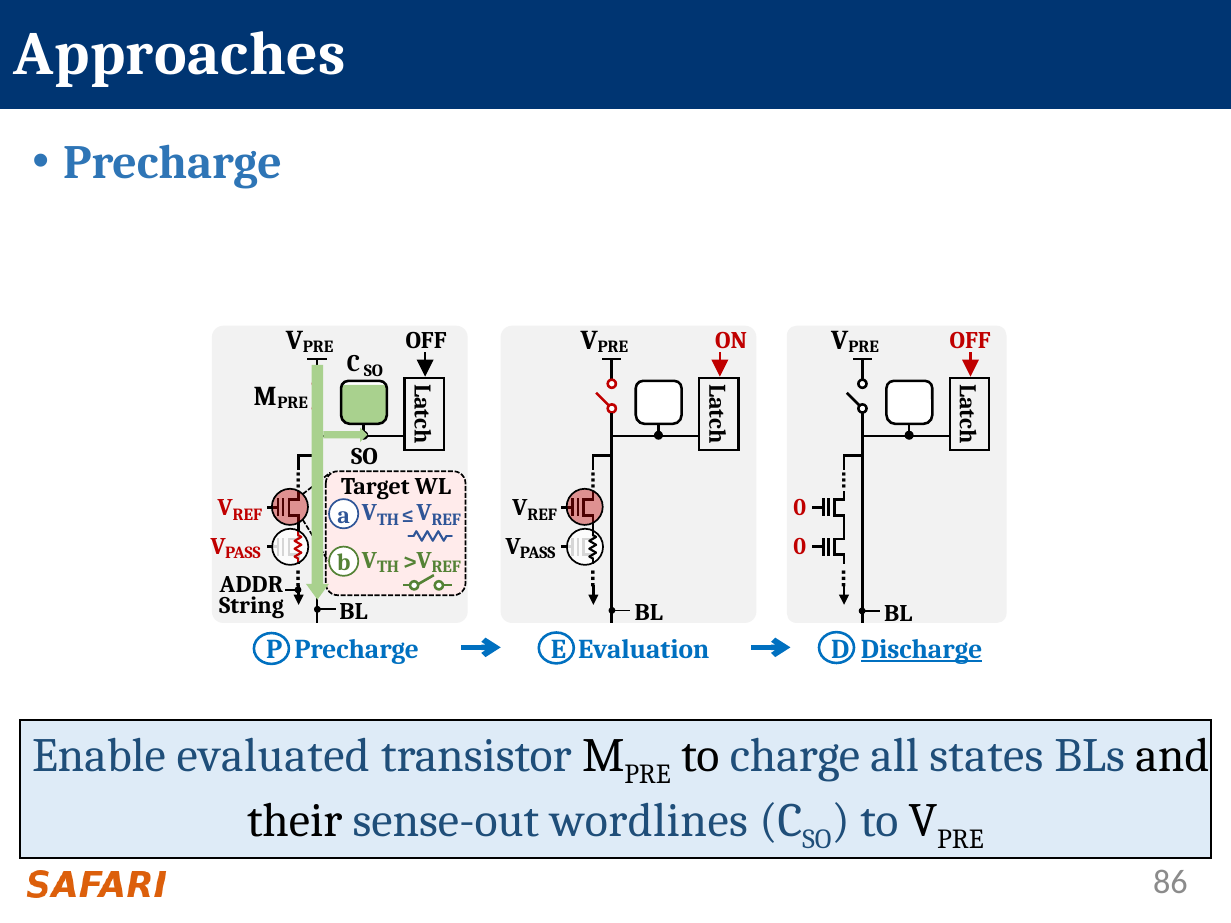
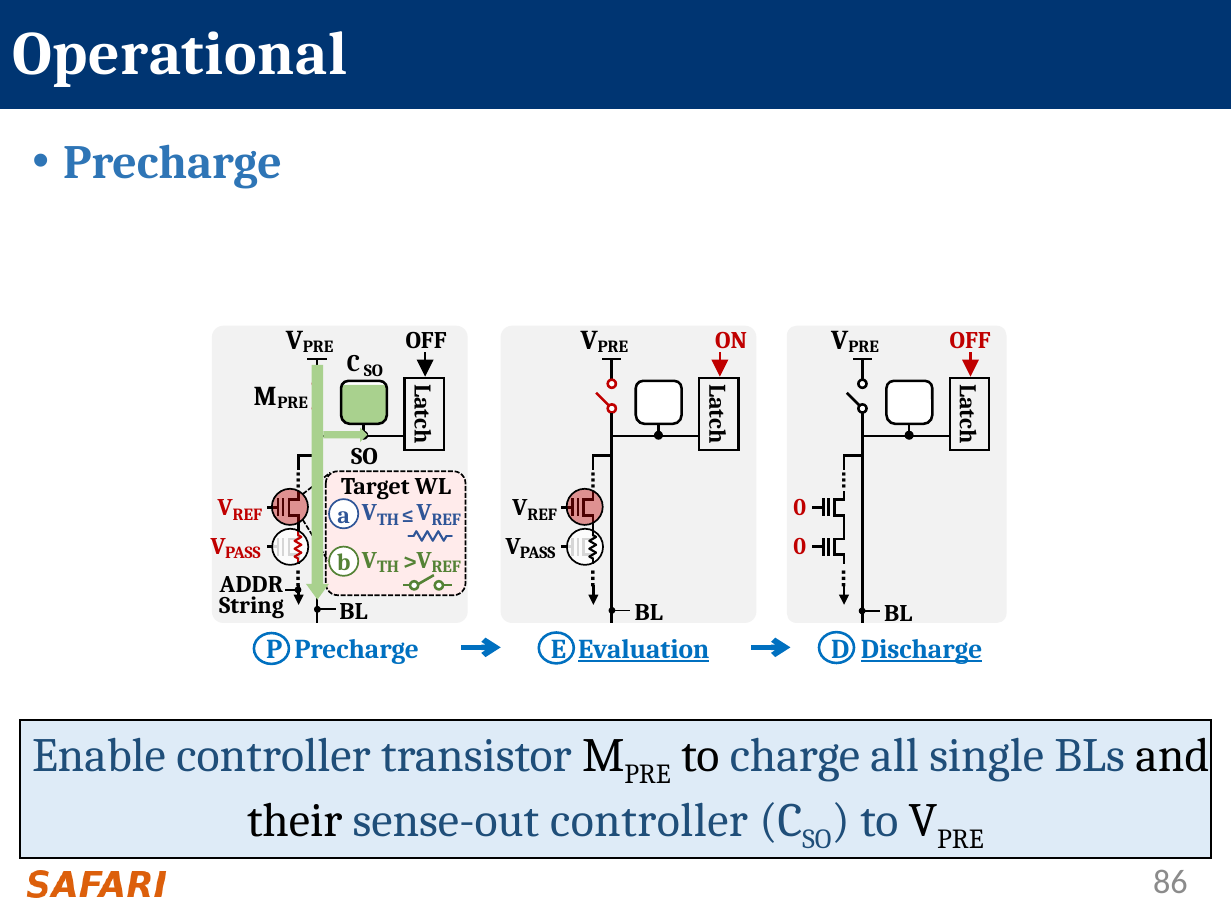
Approaches: Approaches -> Operational
Evaluation underline: none -> present
Enable evaluated: evaluated -> controller
states: states -> single
sense-out wordlines: wordlines -> controller
